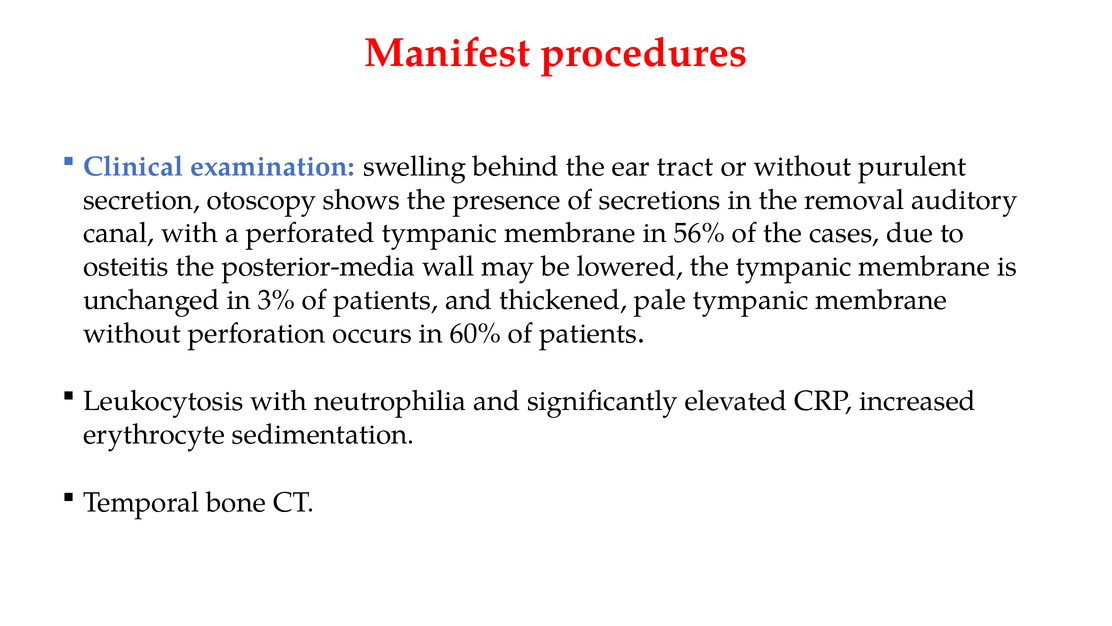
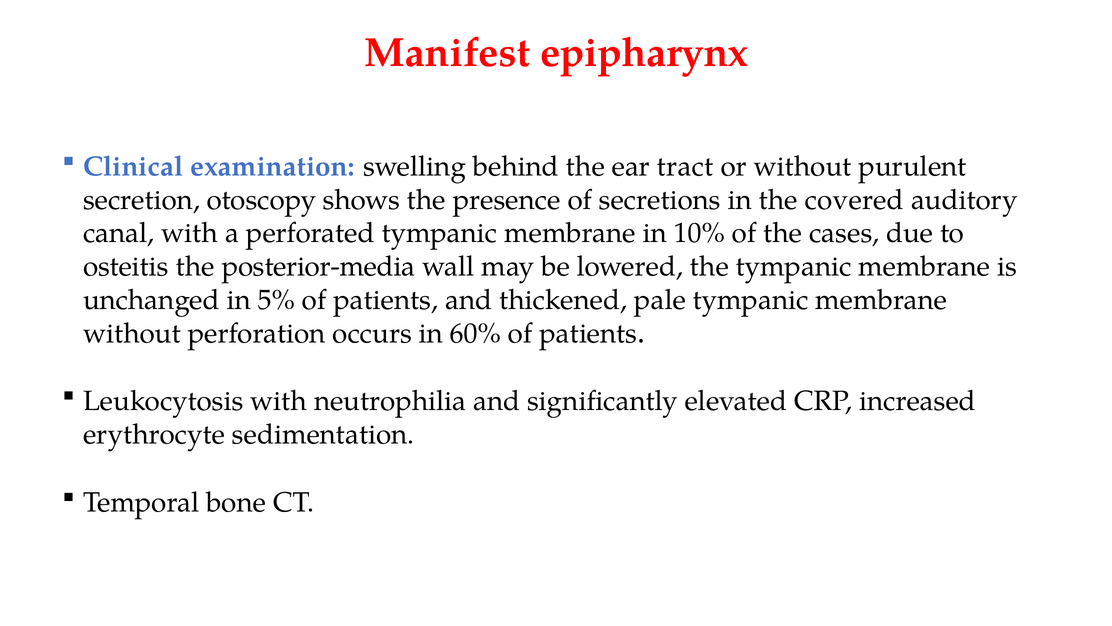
procedures: procedures -> epipharynx
removal: removal -> covered
56%: 56% -> 10%
3%: 3% -> 5%
